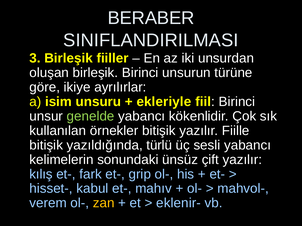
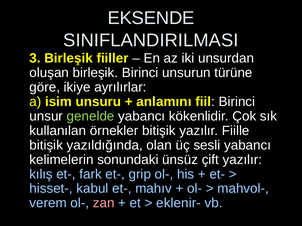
BERABER: BERABER -> EKSENDE
ekleriyle: ekleriyle -> anlamını
türlü: türlü -> olan
zan colour: yellow -> pink
